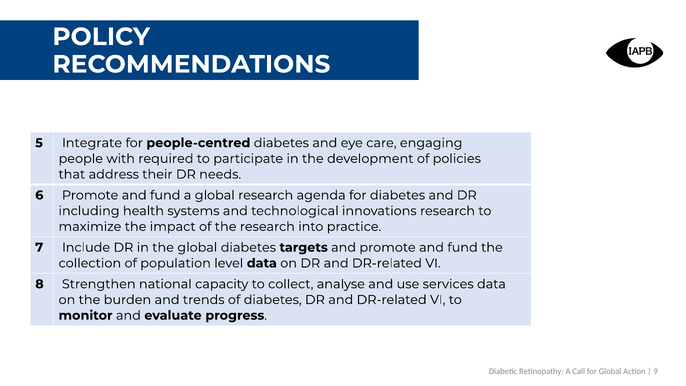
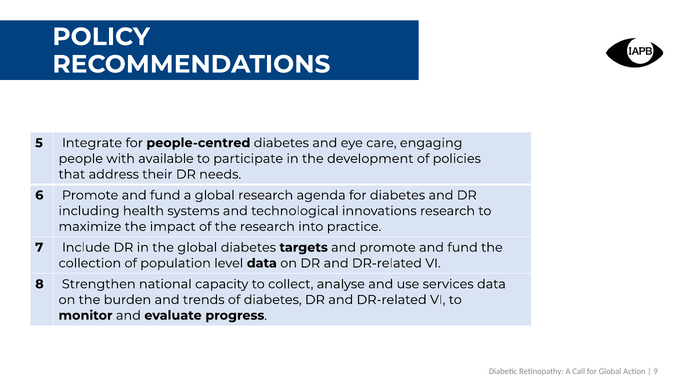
required: required -> available
